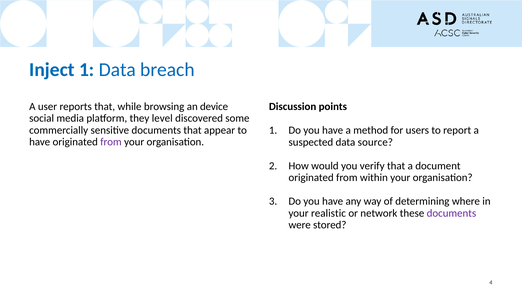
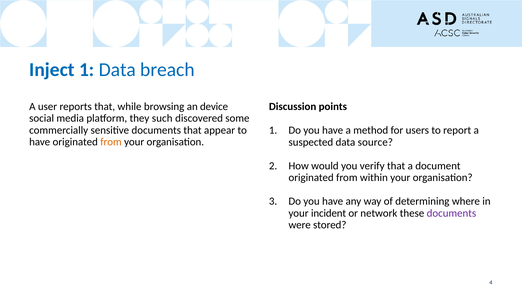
level: level -> such
from at (111, 142) colour: purple -> orange
realistic: realistic -> incident
